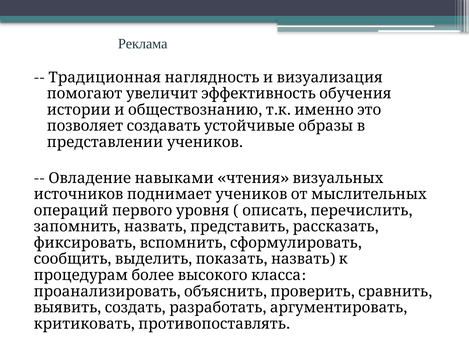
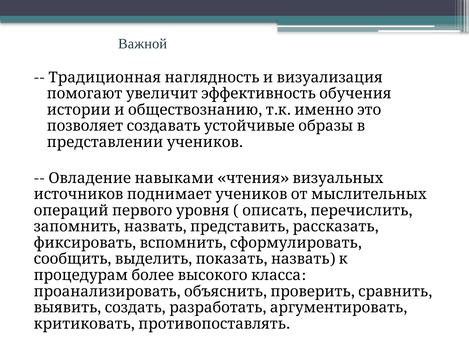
Реклама: Реклама -> Важной
